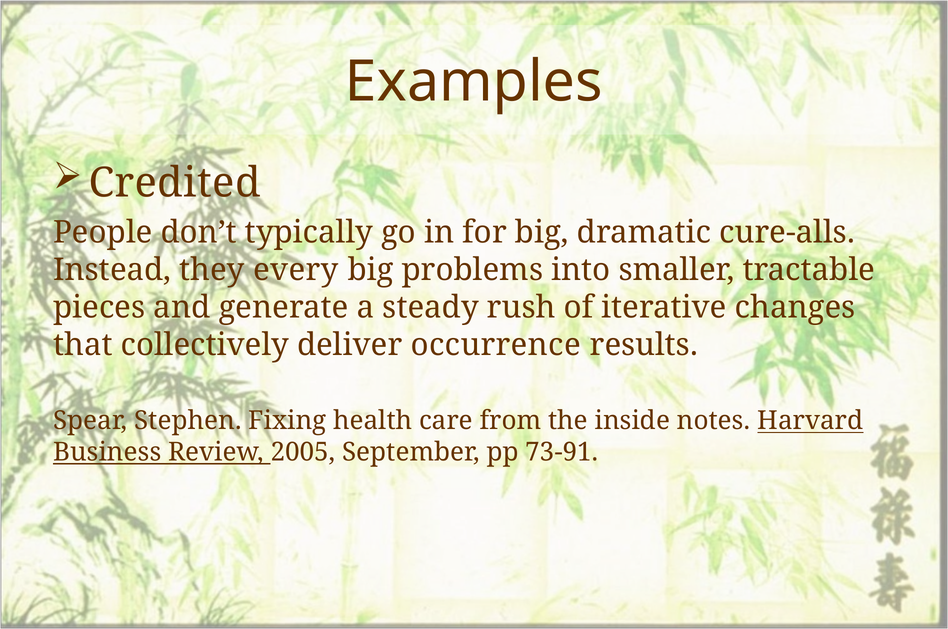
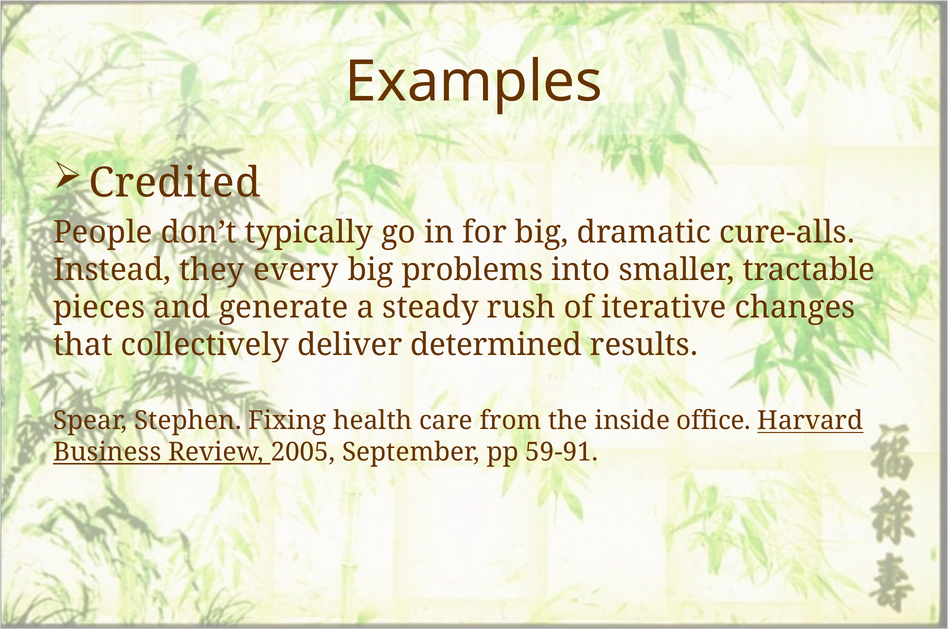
occurrence: occurrence -> determined
notes: notes -> office
73-91: 73-91 -> 59-91
